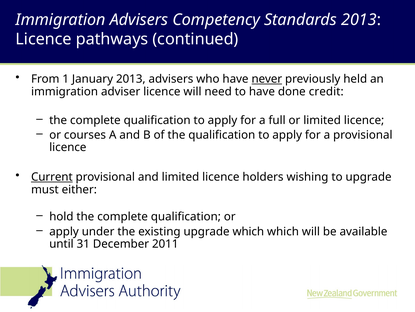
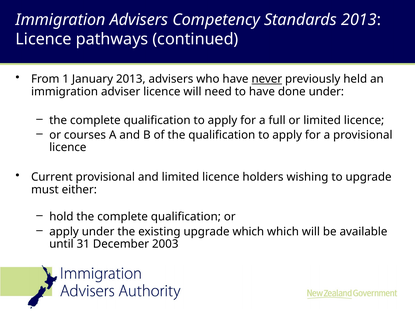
done credit: credit -> under
Current underline: present -> none
2011: 2011 -> 2003
